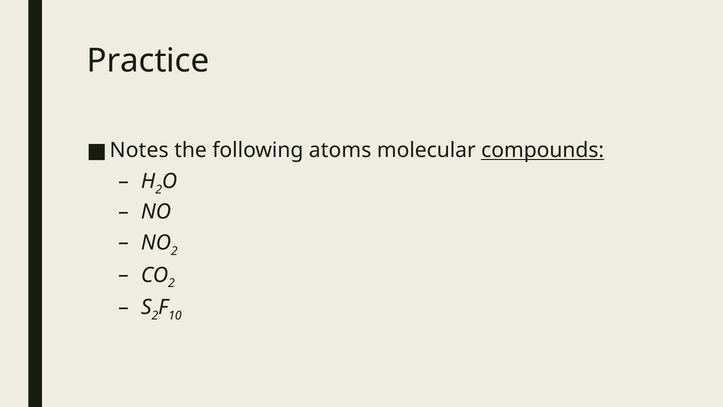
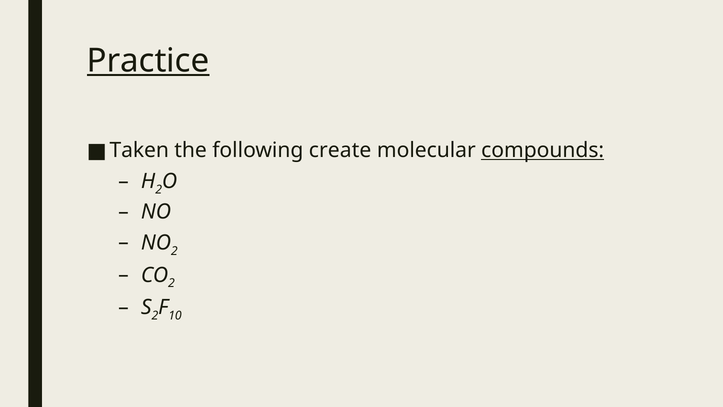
Practice underline: none -> present
Notes: Notes -> Taken
atoms: atoms -> create
